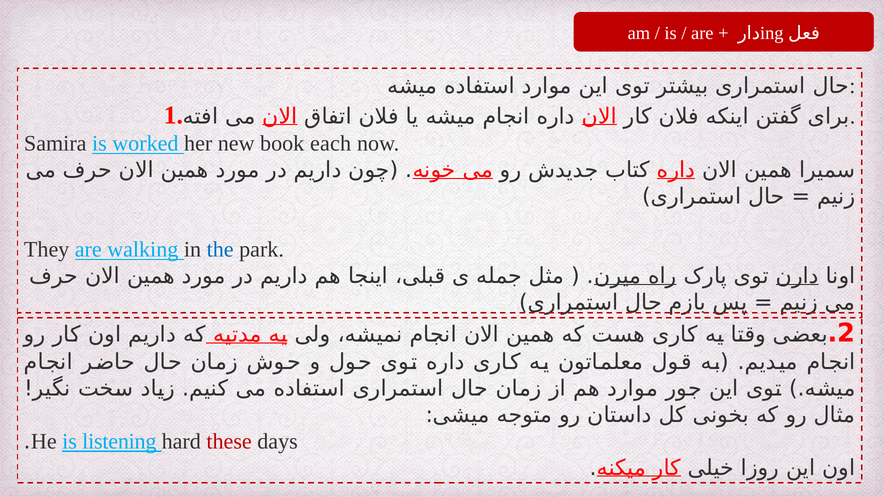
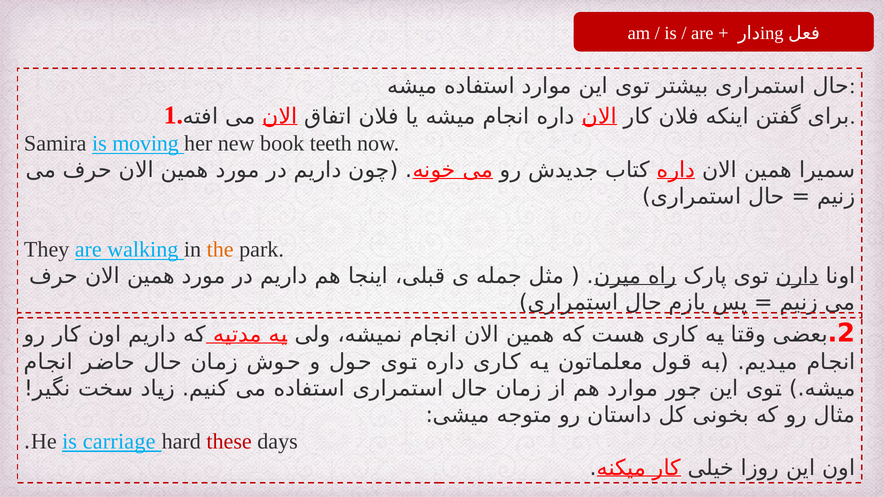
worked: worked -> moving
each: each -> teeth
the colour: blue -> orange
listening: listening -> carriage
